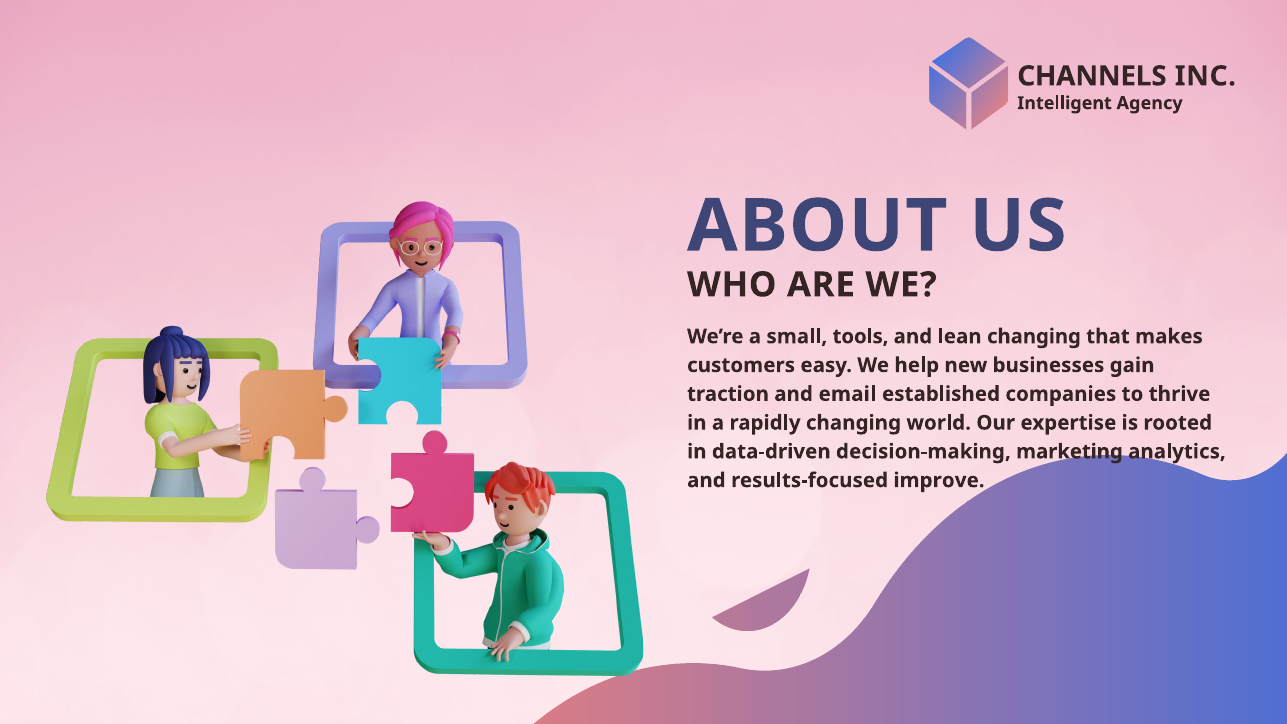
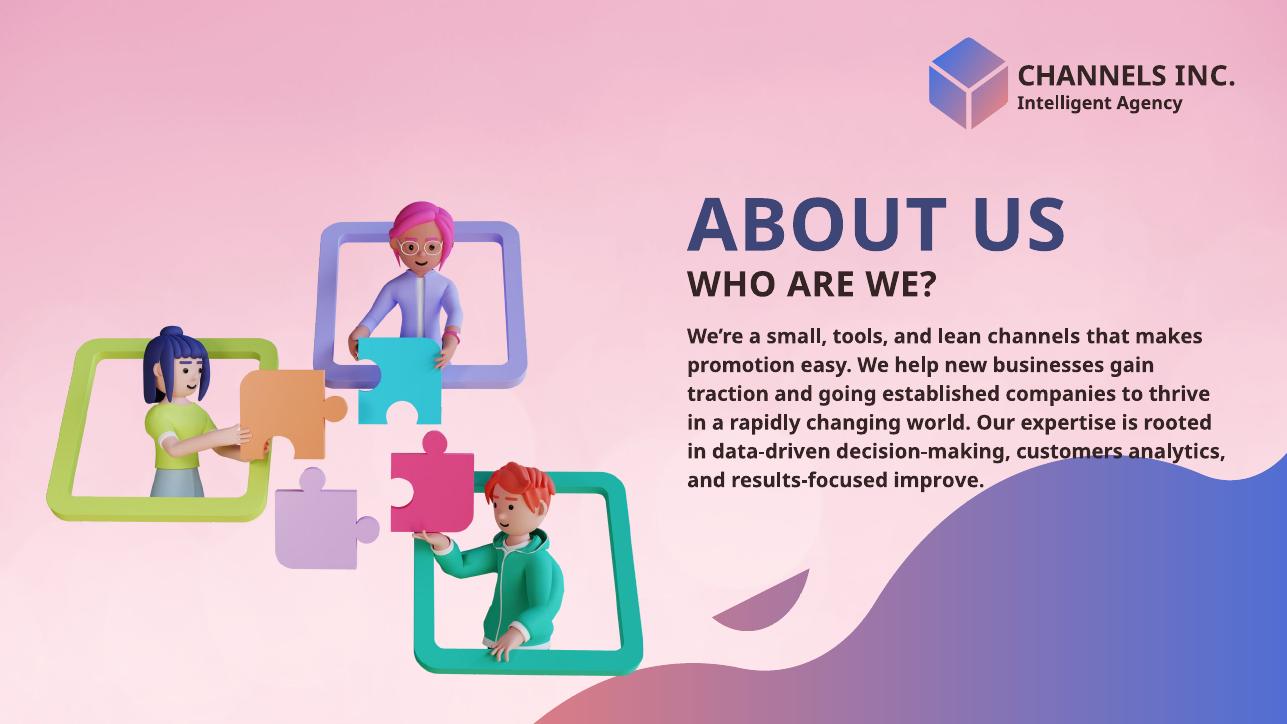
lean changing: changing -> channels
customers: customers -> promotion
email: email -> going
marketing: marketing -> customers
